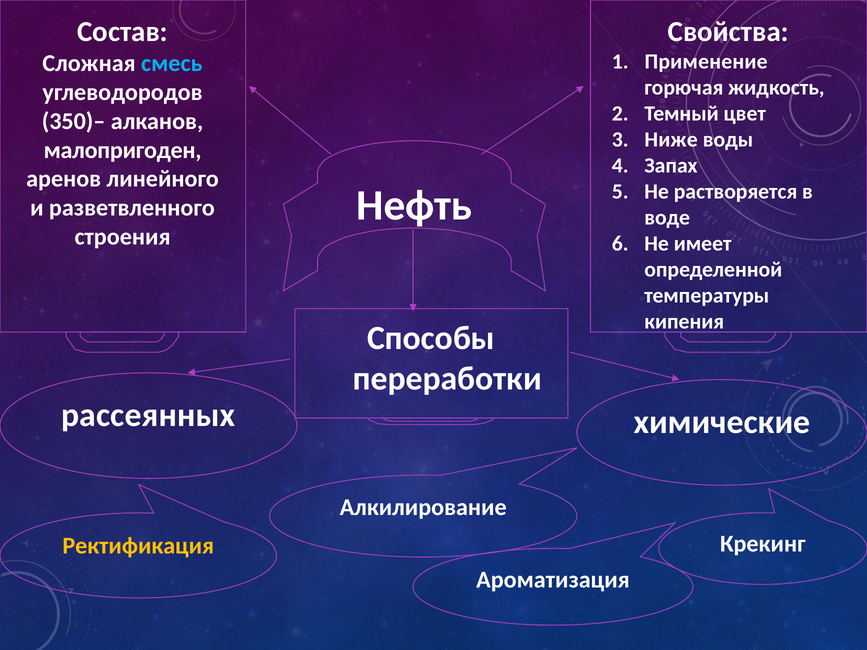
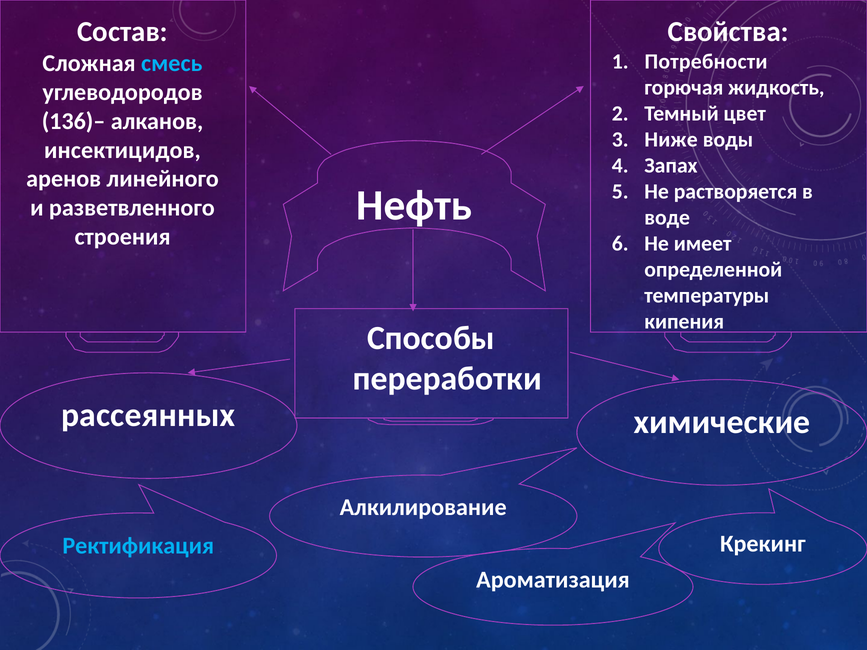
Применение: Применение -> Потребности
350)–: 350)– -> 136)–
малопригоден: малопригоден -> инсектицидов
Ректификация colour: yellow -> light blue
